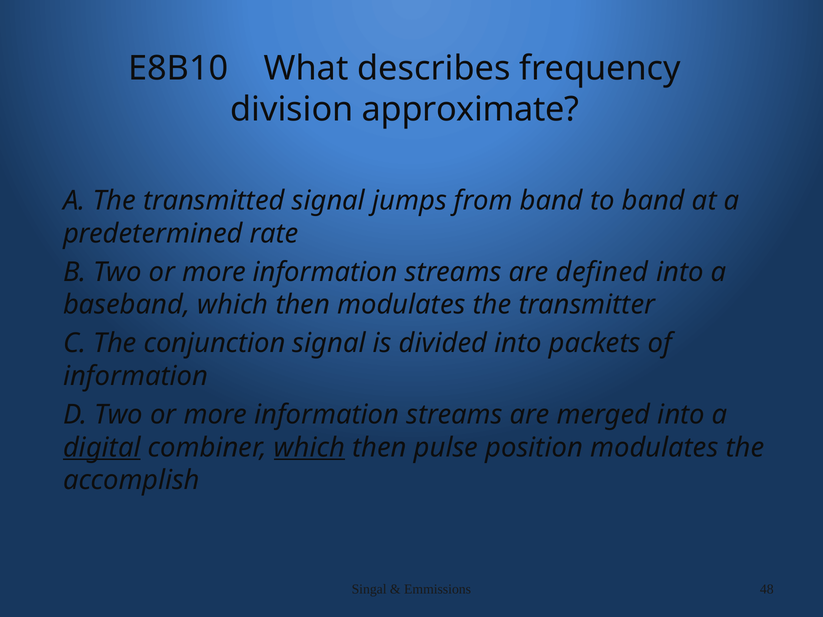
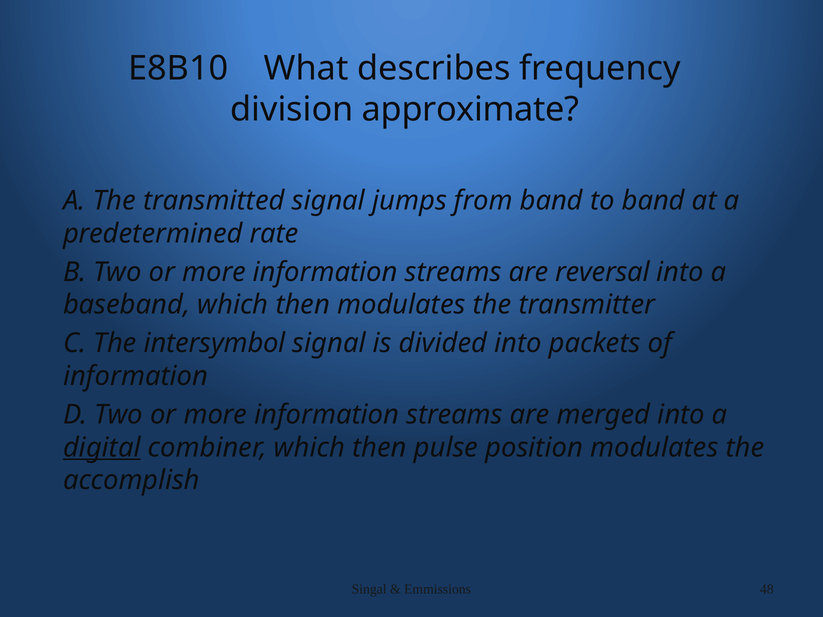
defined: defined -> reversal
conjunction: conjunction -> intersymbol
which at (309, 448) underline: present -> none
